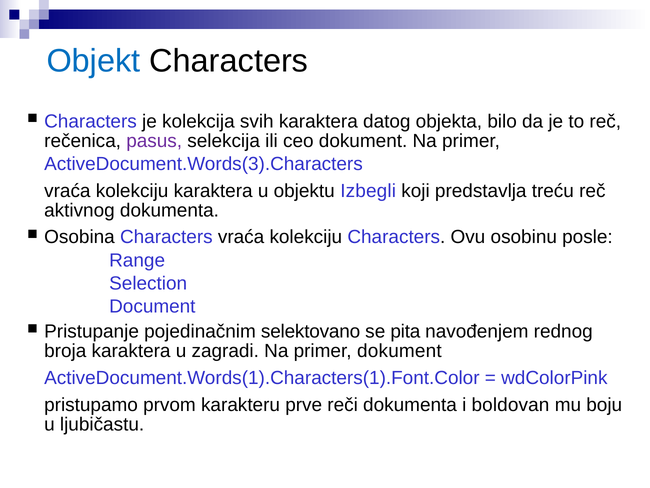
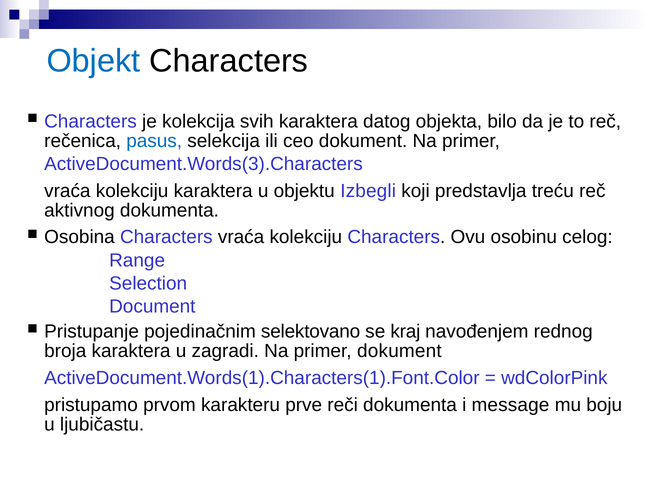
pasus colour: purple -> blue
posle: posle -> celog
pita: pita -> kraj
boldovan: boldovan -> message
